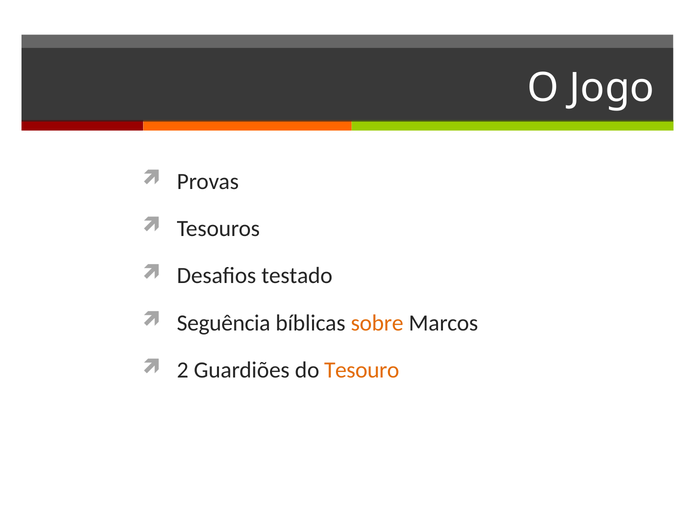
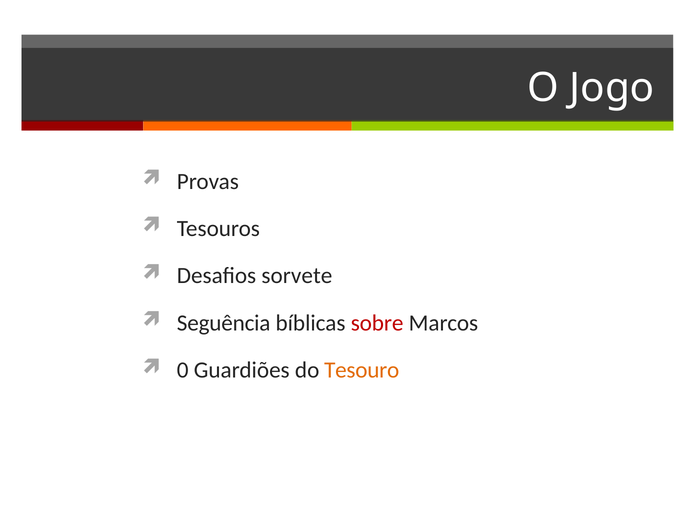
testado: testado -> sorvete
sobre colour: orange -> red
2: 2 -> 0
